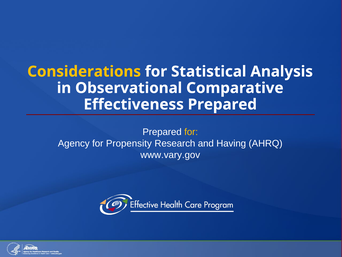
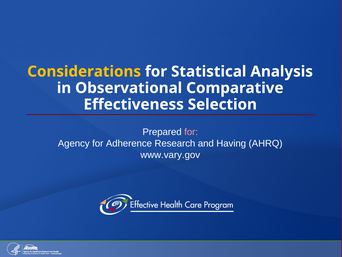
Effectiveness Prepared: Prepared -> Selection
for at (191, 132) colour: yellow -> pink
Propensity: Propensity -> Adherence
